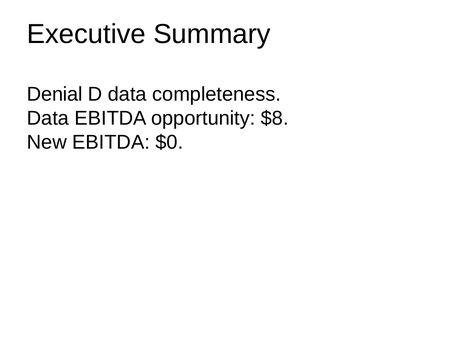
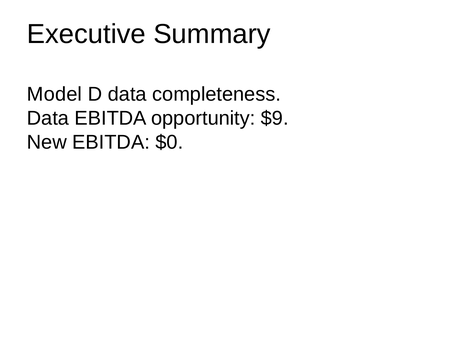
Denial: Denial -> Model
$8: $8 -> $9
